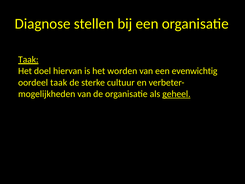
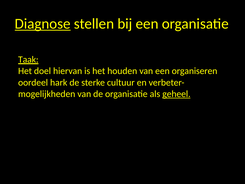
Diagnose underline: none -> present
worden: worden -> houden
evenwichtig: evenwichtig -> organiseren
oordeel taak: taak -> hark
